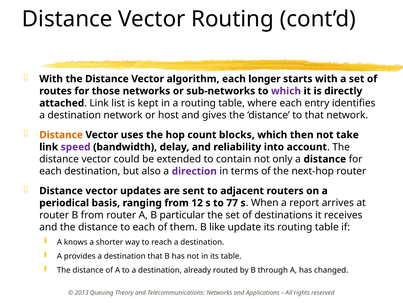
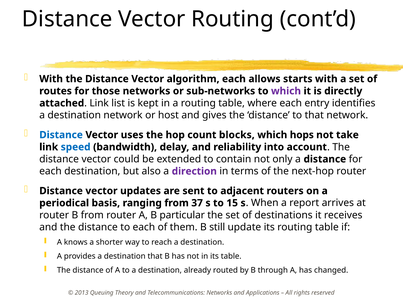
longer: longer -> allows
Distance at (61, 135) colour: orange -> blue
then: then -> hops
speed colour: purple -> blue
12: 12 -> 37
77: 77 -> 15
like: like -> still
